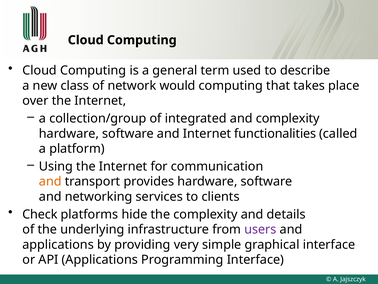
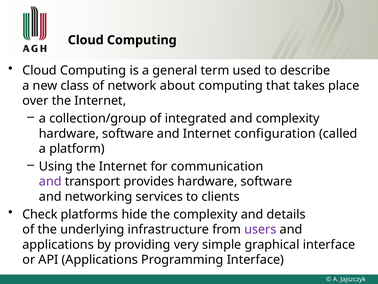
would: would -> about
functionalities: functionalities -> configuration
and at (50, 181) colour: orange -> purple
